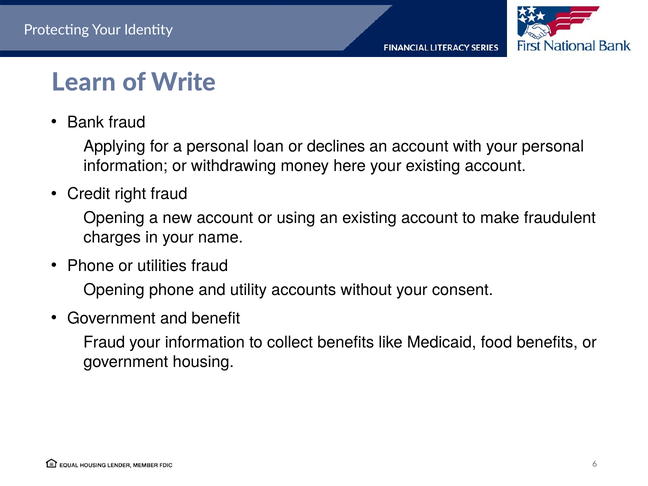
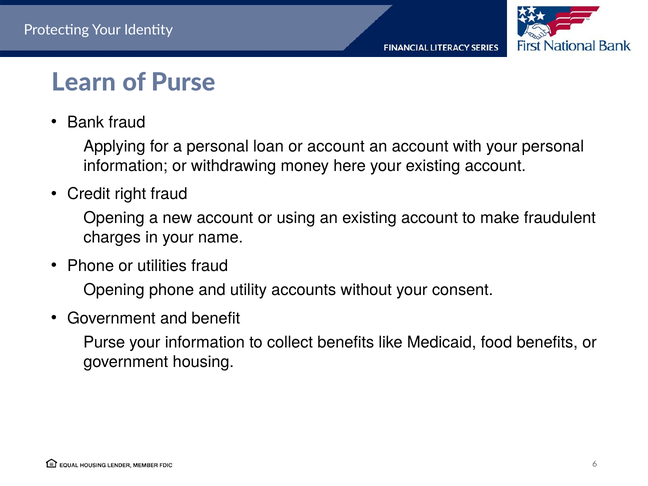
of Write: Write -> Purse
or declines: declines -> account
Fraud at (104, 342): Fraud -> Purse
